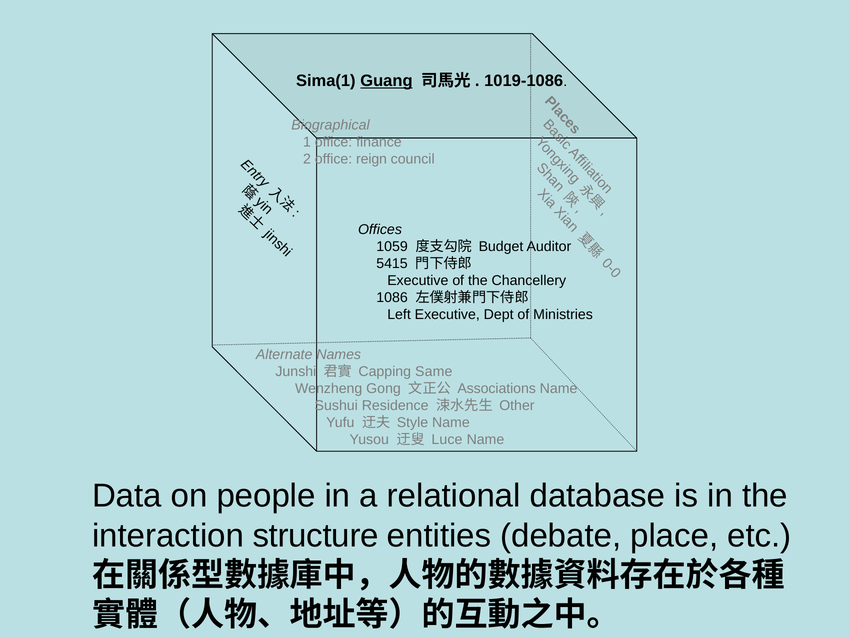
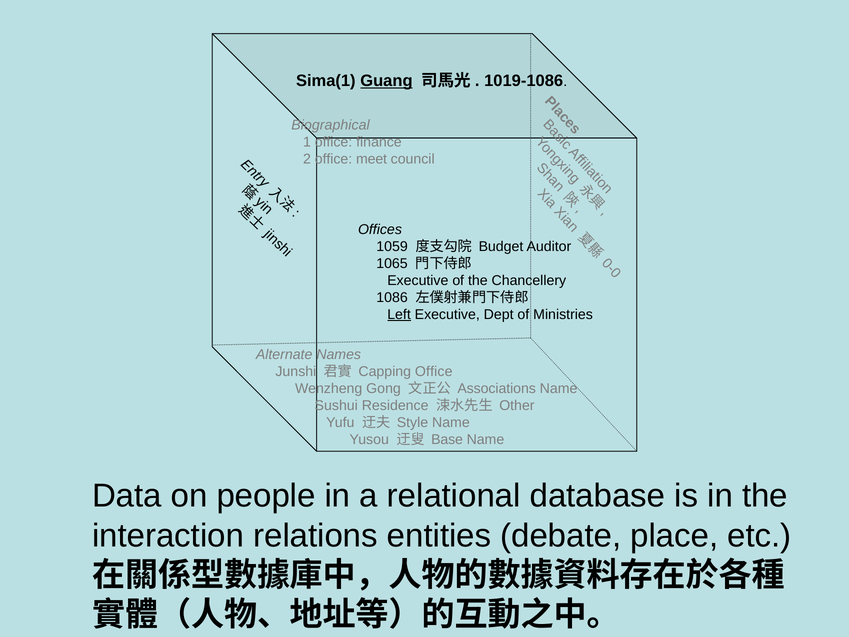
reign: reign -> meet
5415: 5415 -> 1065
Left underline: none -> present
Capping Same: Same -> Office
Luce: Luce -> Base
structure: structure -> relations
